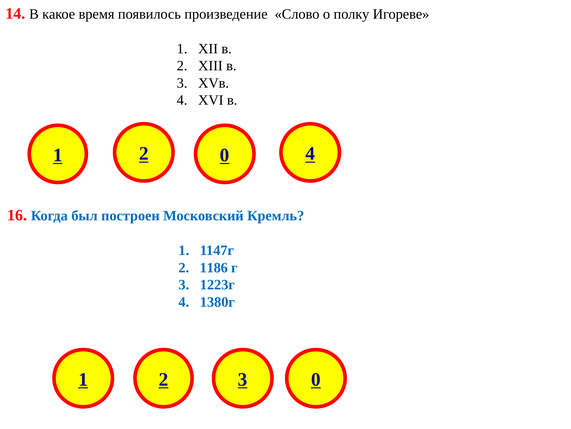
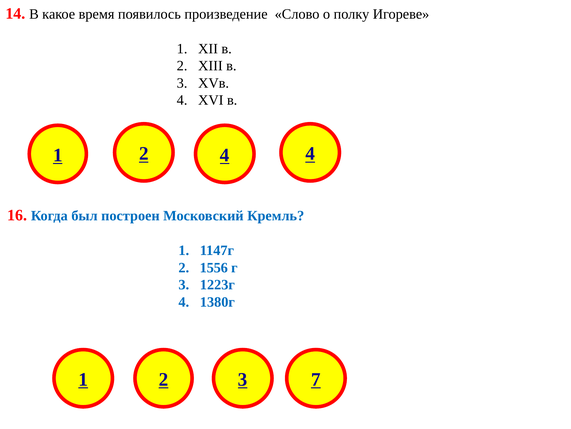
2 0: 0 -> 4
1186: 1186 -> 1556
3 0: 0 -> 7
